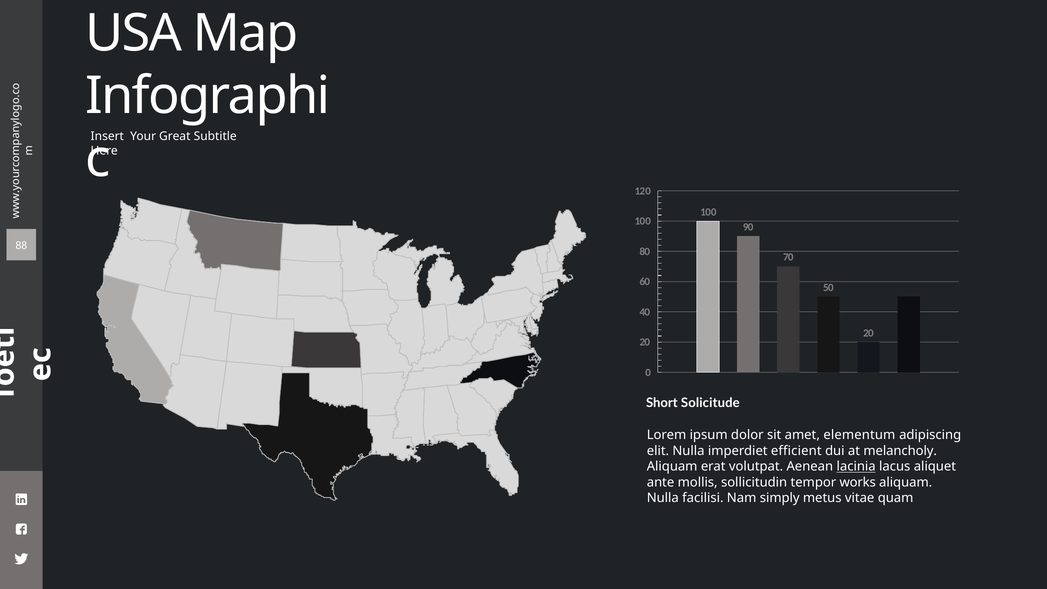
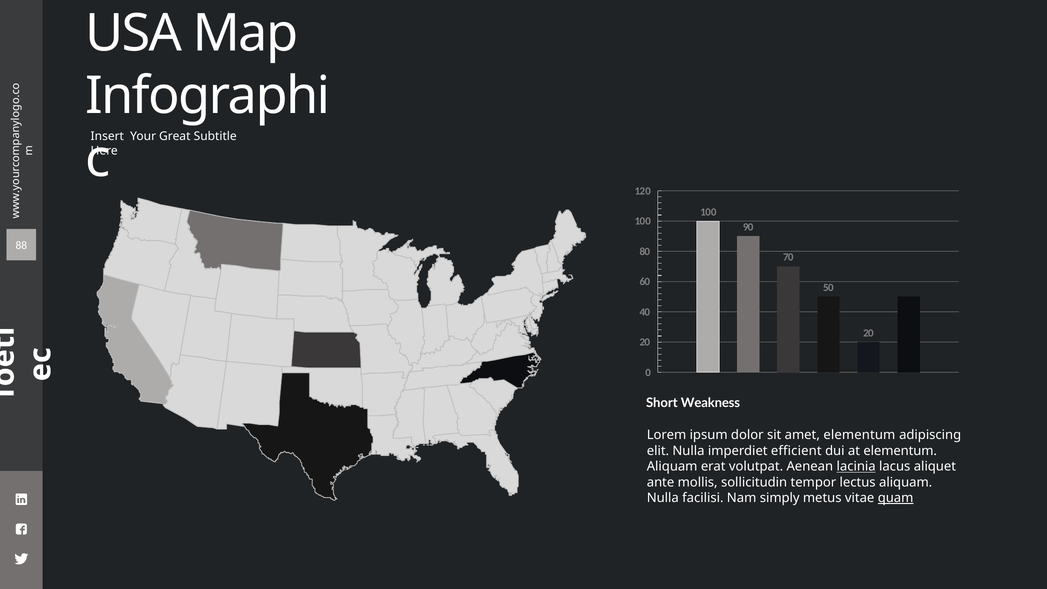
Solicitude: Solicitude -> Weakness
at melancholy: melancholy -> elementum
works: works -> lectus
quam underline: none -> present
